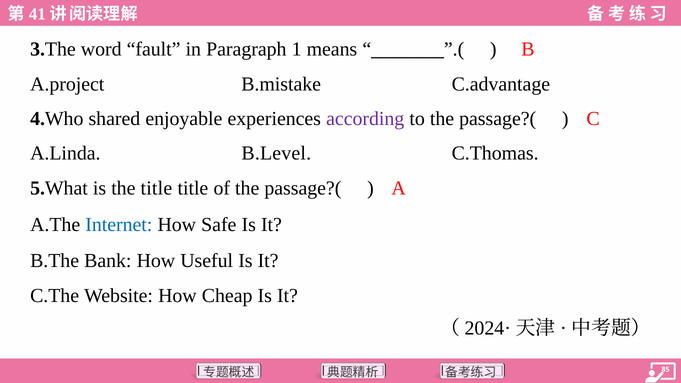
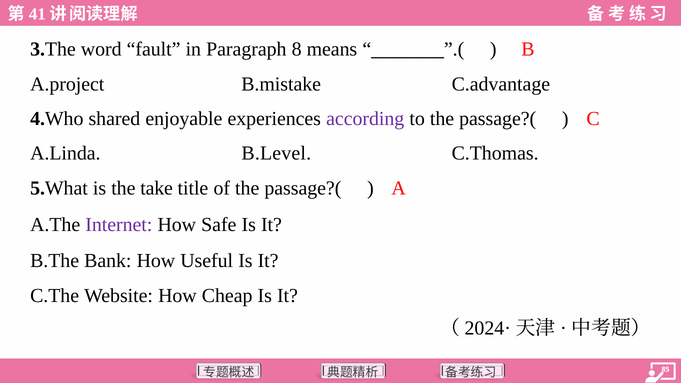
1: 1 -> 8
the title: title -> take
Internet colour: blue -> purple
